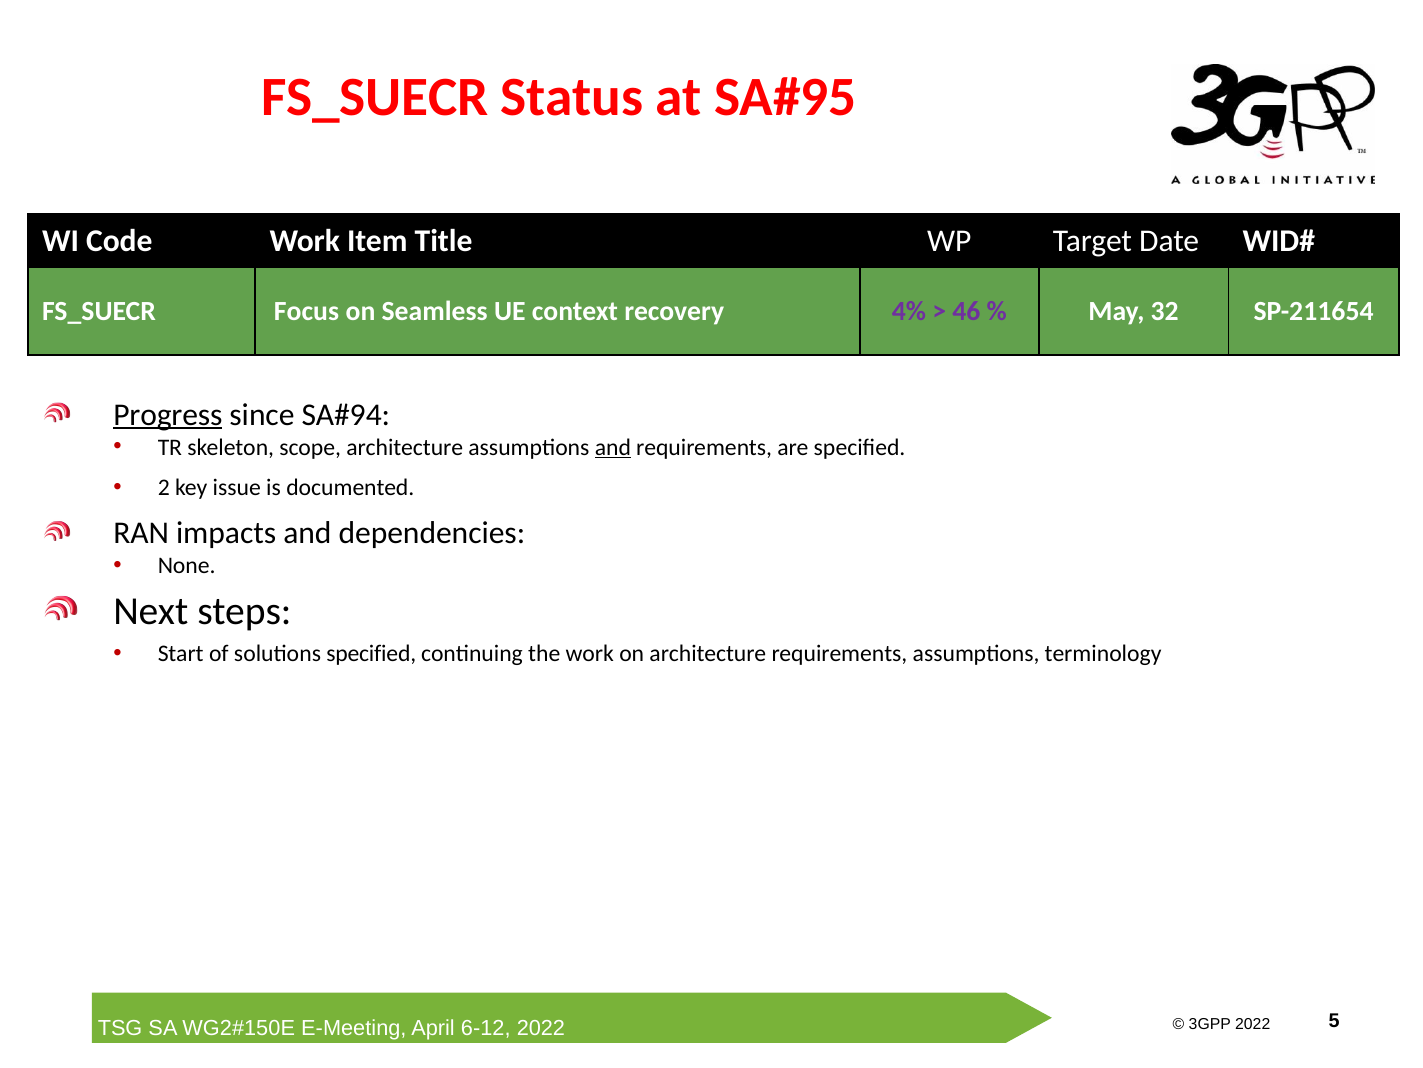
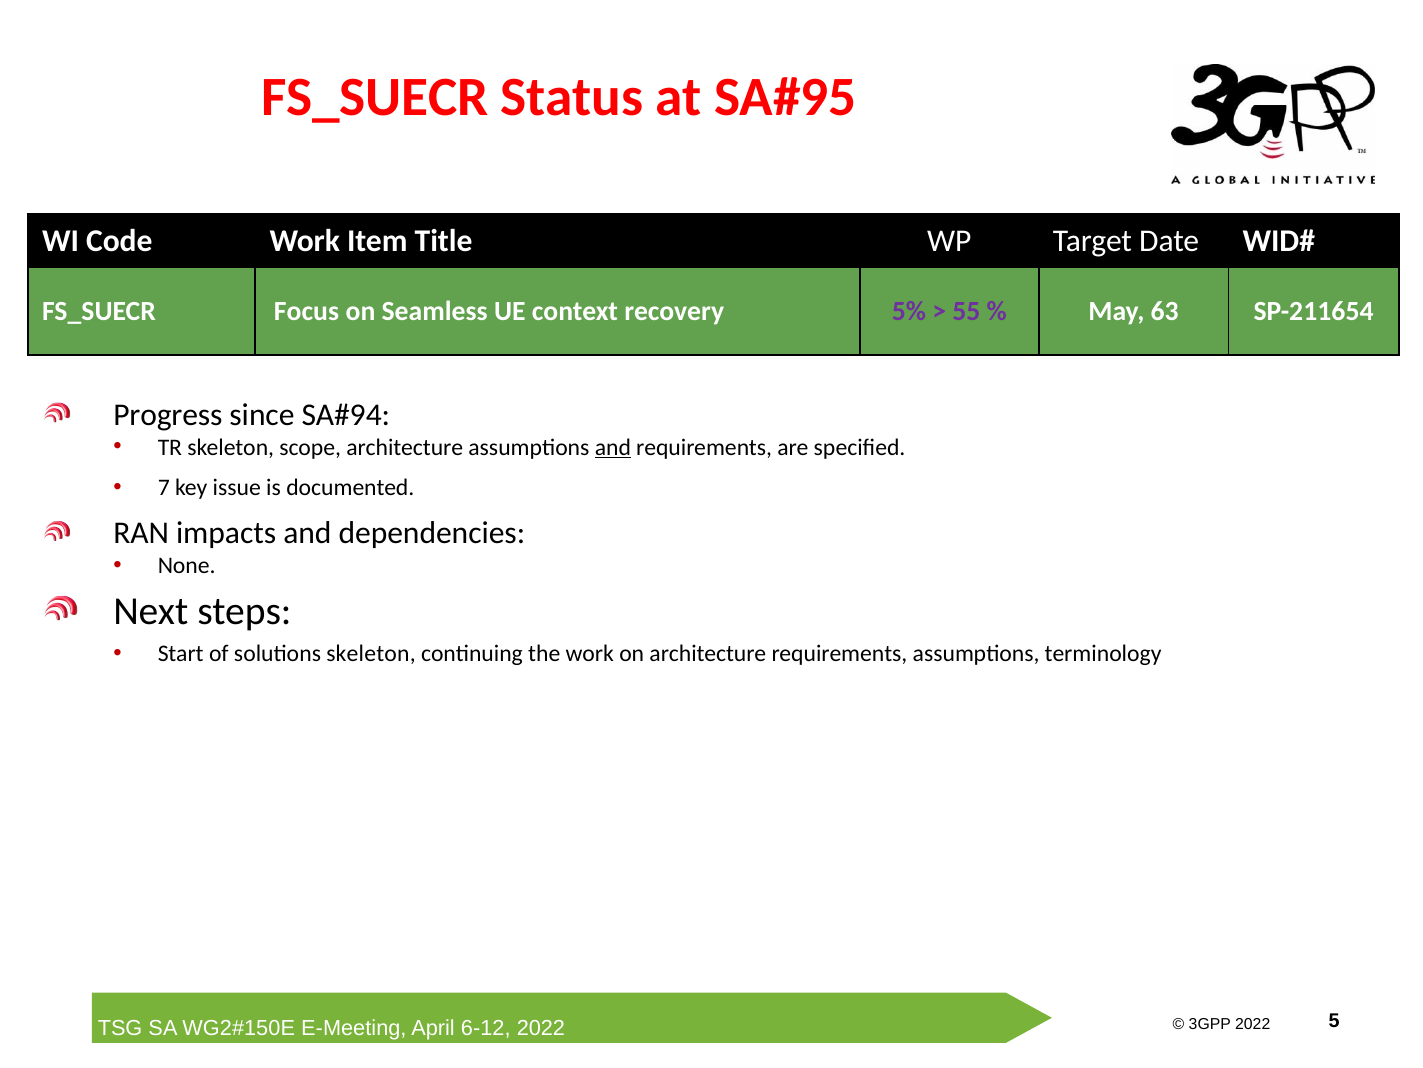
4%: 4% -> 5%
46: 46 -> 55
32: 32 -> 63
Progress underline: present -> none
2: 2 -> 7
solutions specified: specified -> skeleton
